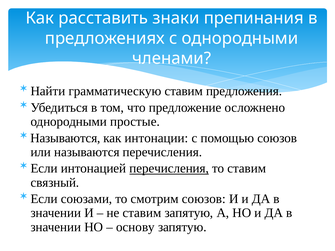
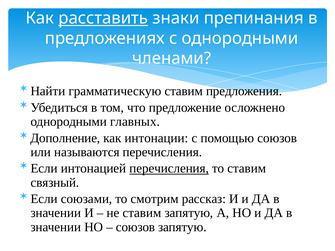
расставить underline: none -> present
простые: простые -> главных
Называются at (65, 138): Называются -> Дополнение
смотрим союзов: союзов -> рассказ
основу at (135, 227): основу -> союзов
